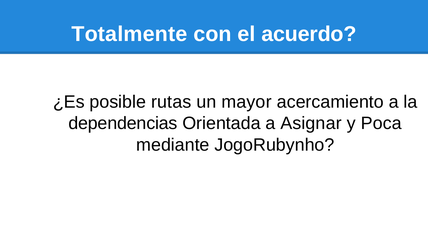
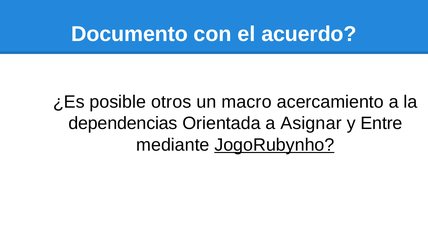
Totalmente: Totalmente -> Documento
rutas: rutas -> otros
mayor: mayor -> macro
Poca: Poca -> Entre
JogoRubynho underline: none -> present
